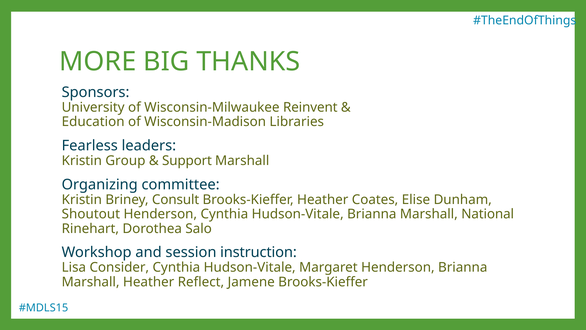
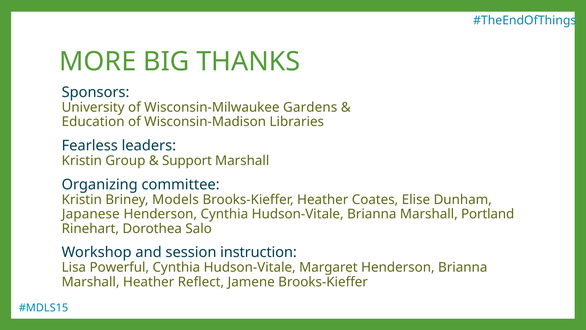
Reinvent: Reinvent -> Gardens
Consult: Consult -> Models
Shoutout: Shoutout -> Japanese
National: National -> Portland
Consider: Consider -> Powerful
